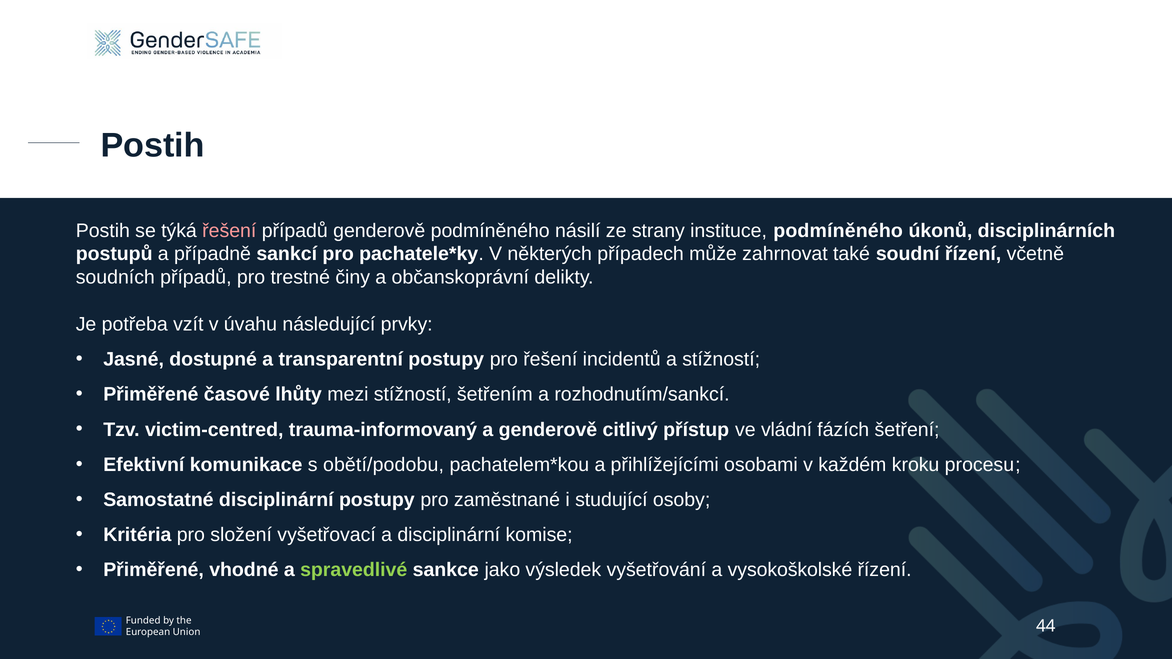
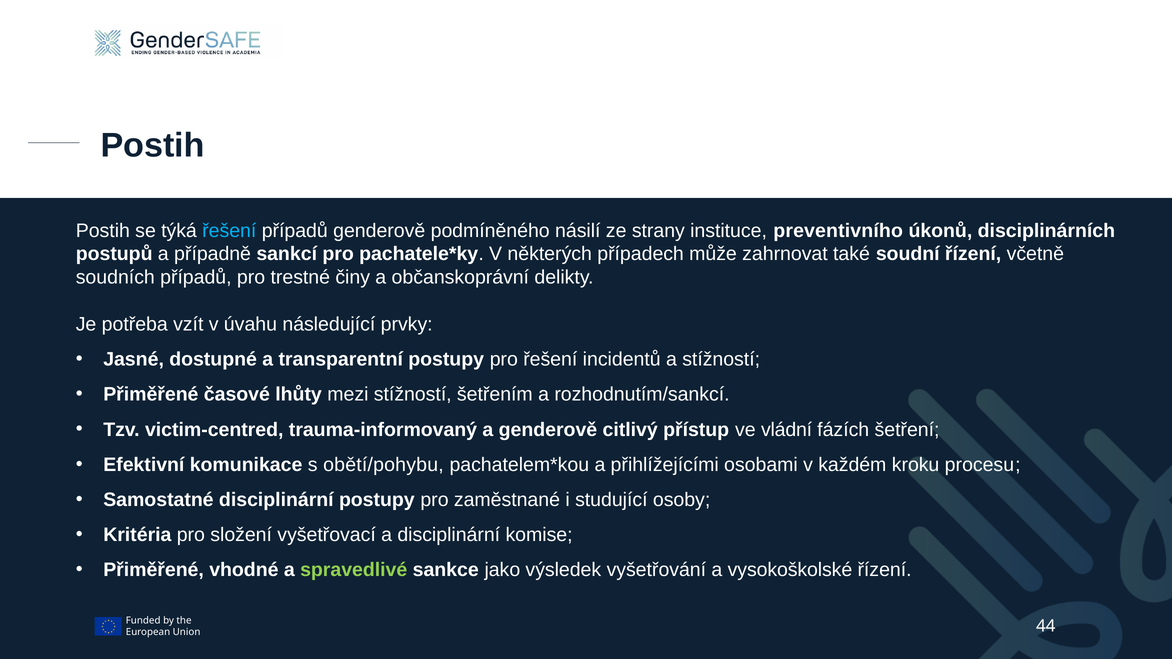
řešení at (229, 231) colour: pink -> light blue
instituce podmíněného: podmíněného -> preventivního
obětí/podobu: obětí/podobu -> obětí/pohybu
